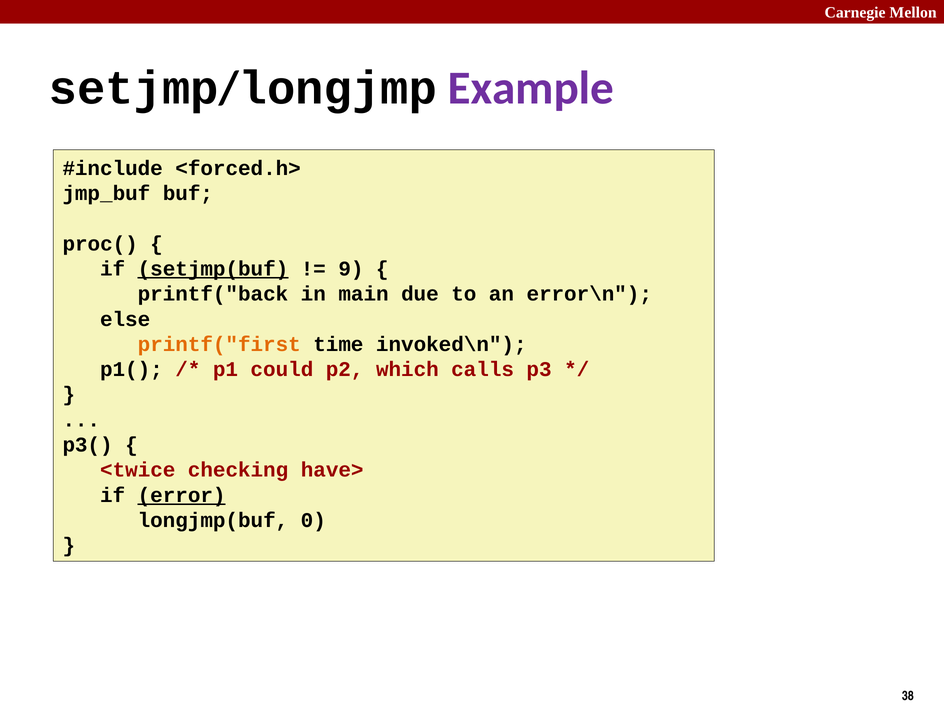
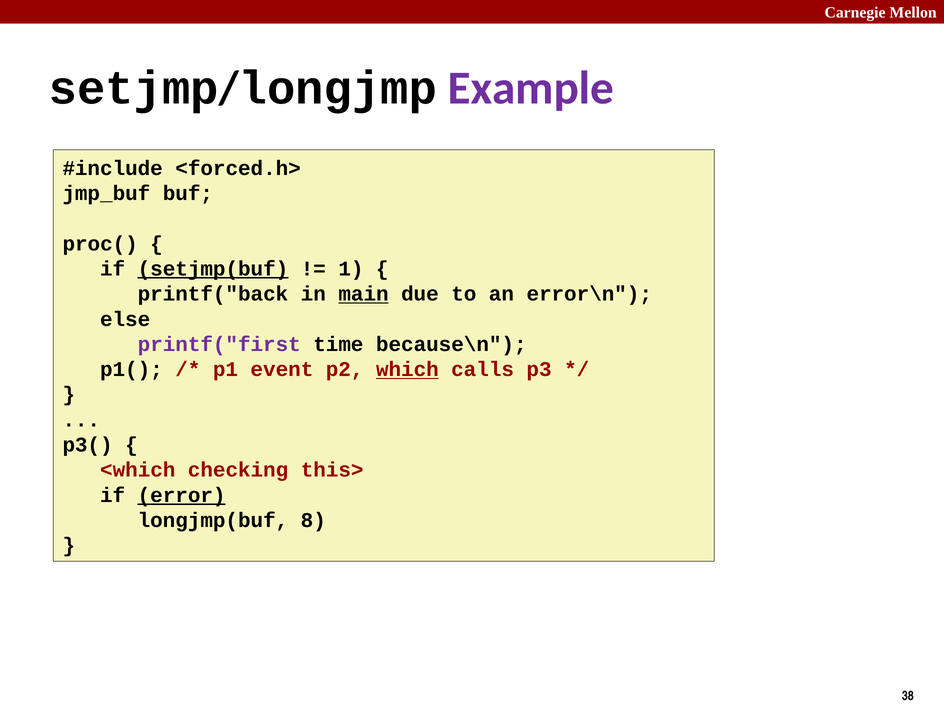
9: 9 -> 1
main underline: none -> present
printf("first colour: orange -> purple
invoked\n: invoked\n -> because\n
could: could -> event
which underline: none -> present
<twice: <twice -> <which
have>: have> -> this>
0: 0 -> 8
